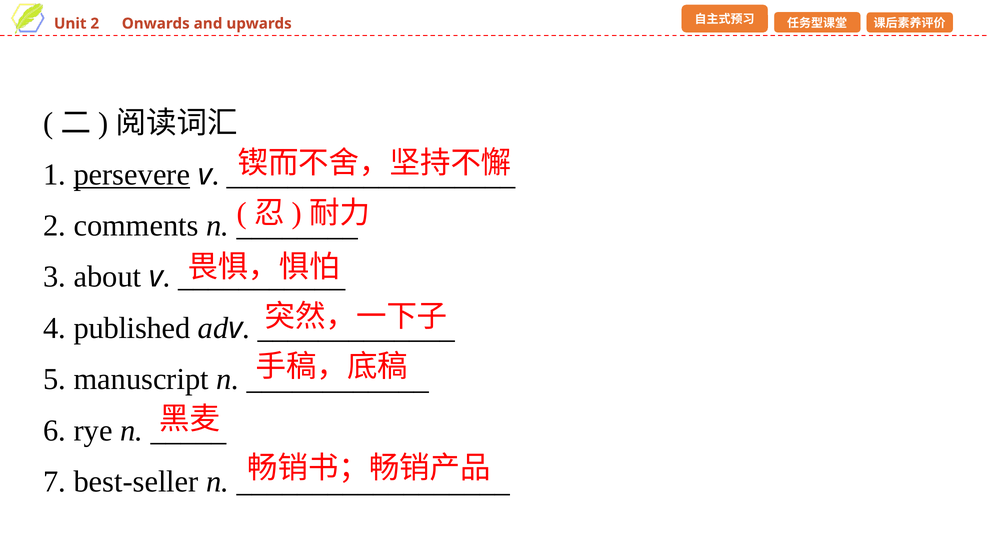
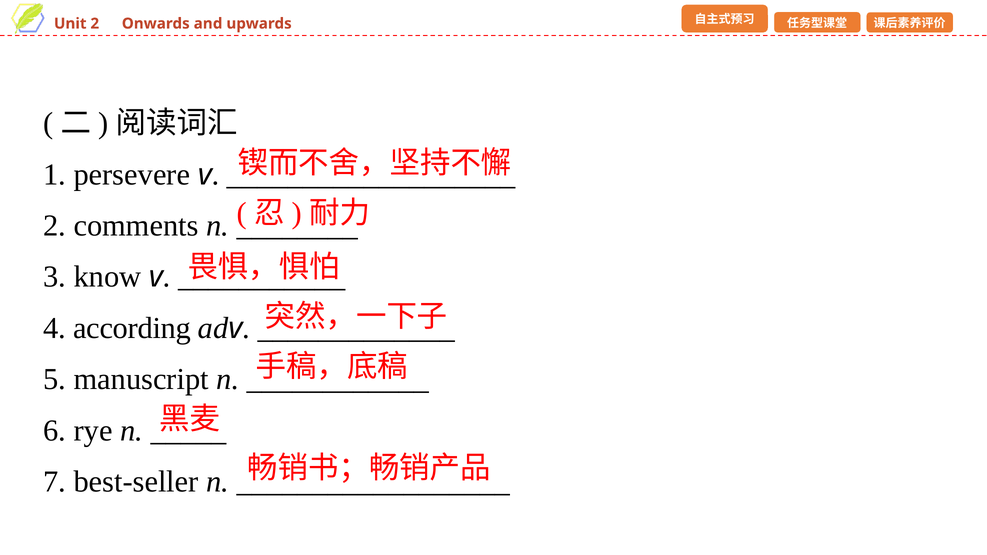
persevere underline: present -> none
about: about -> know
published: published -> according
